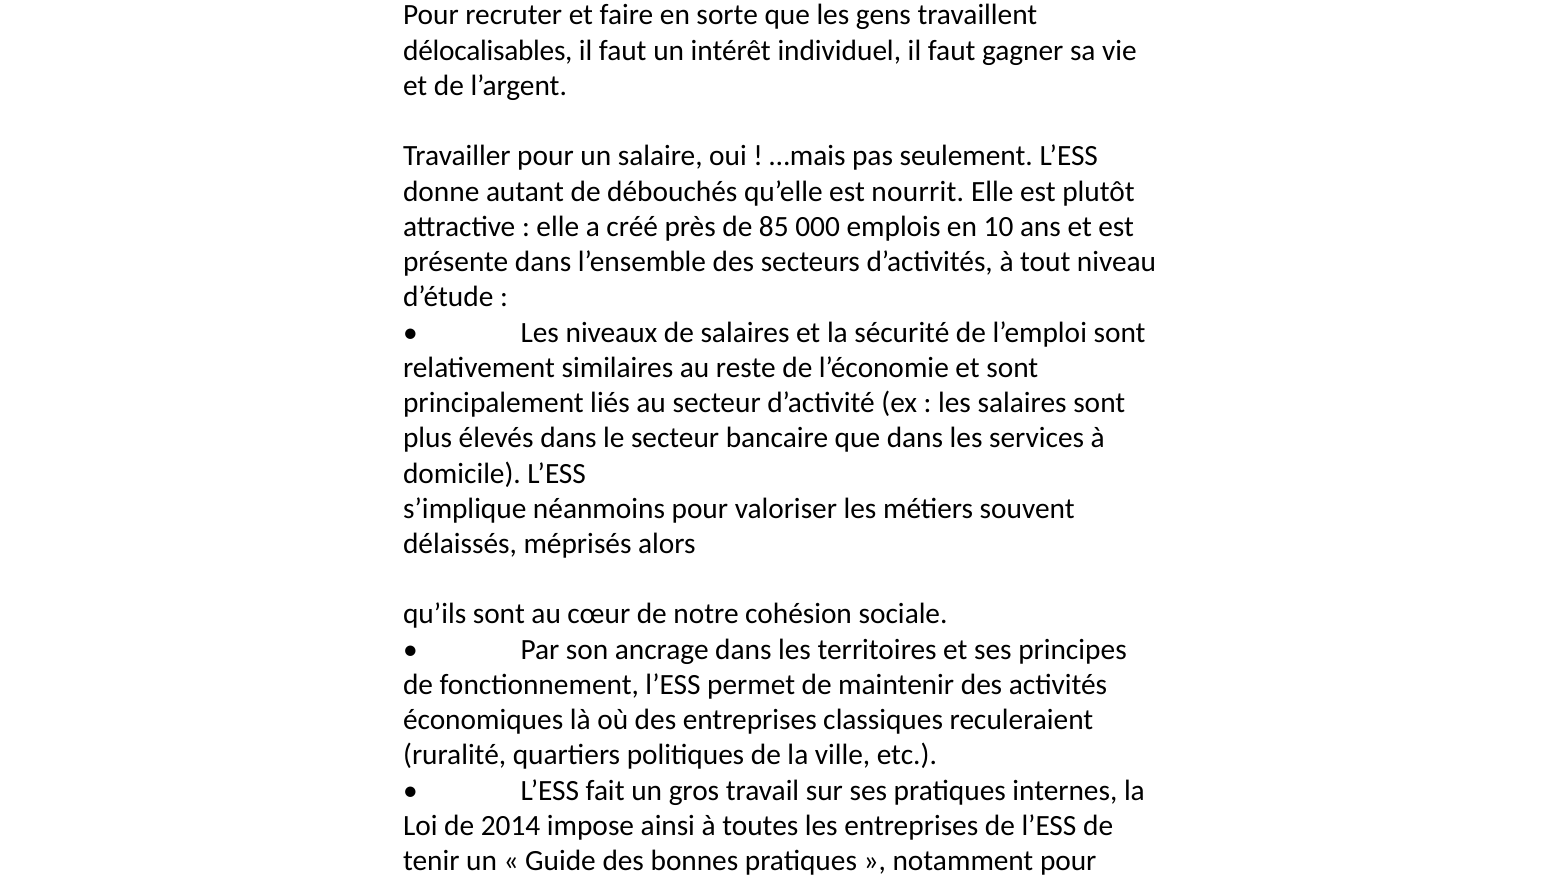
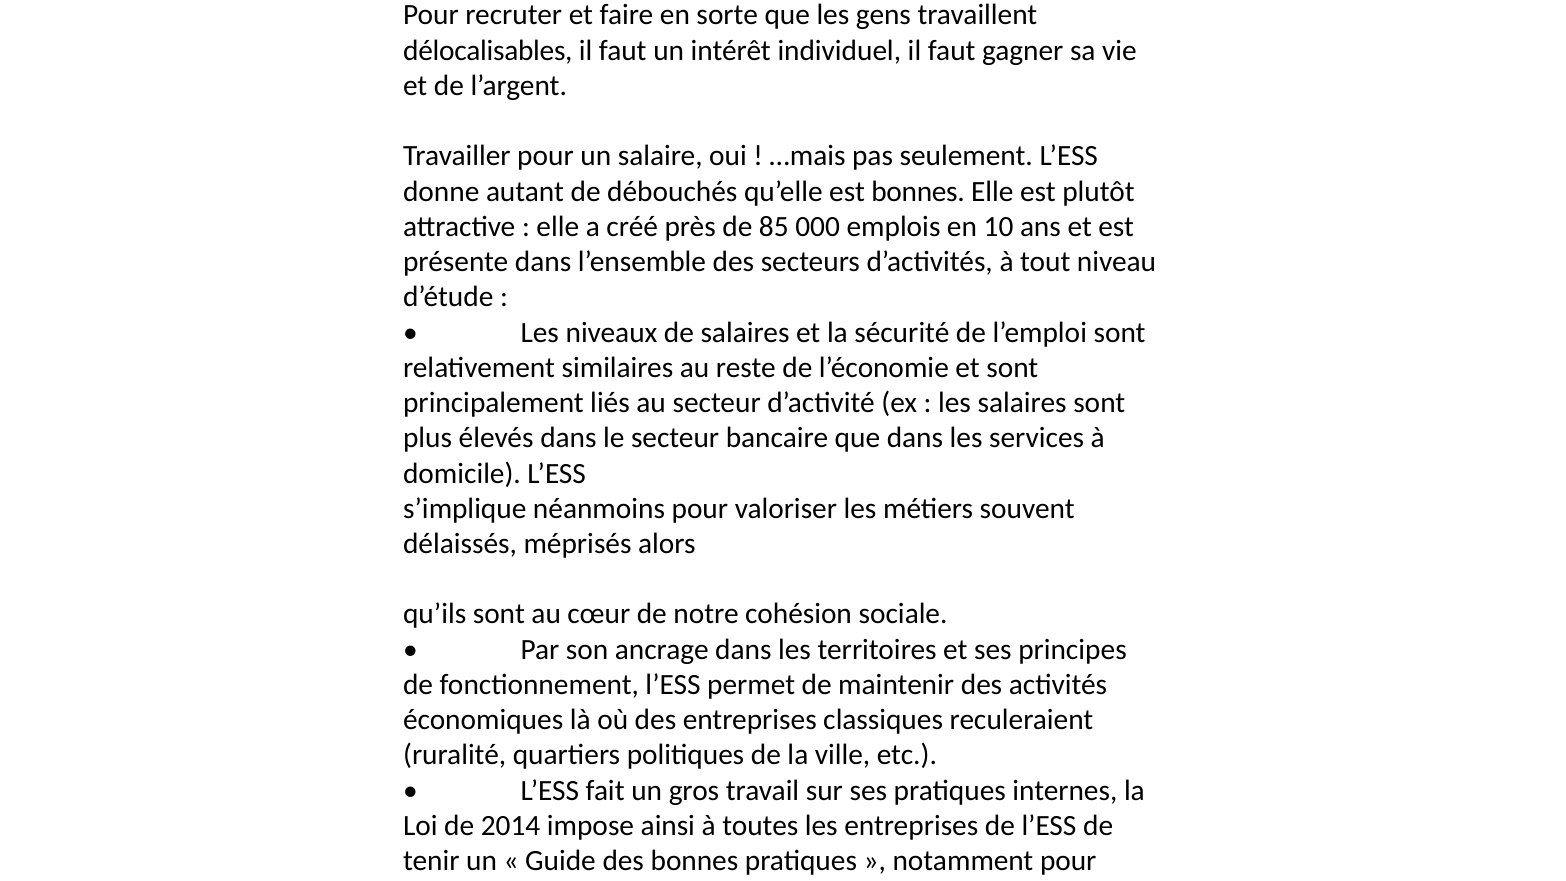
est nourrit: nourrit -> bonnes
